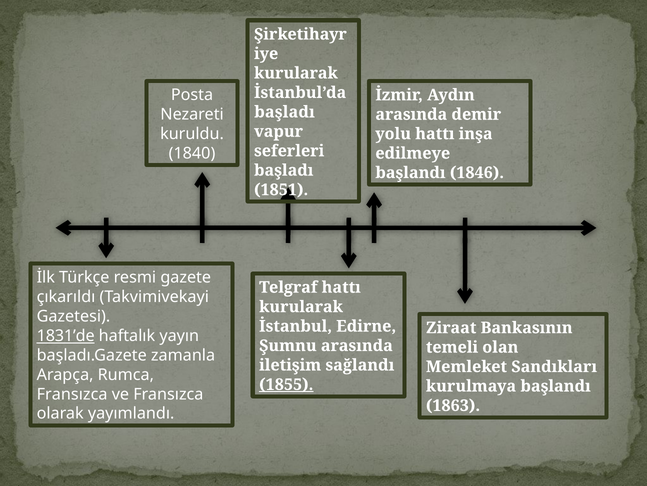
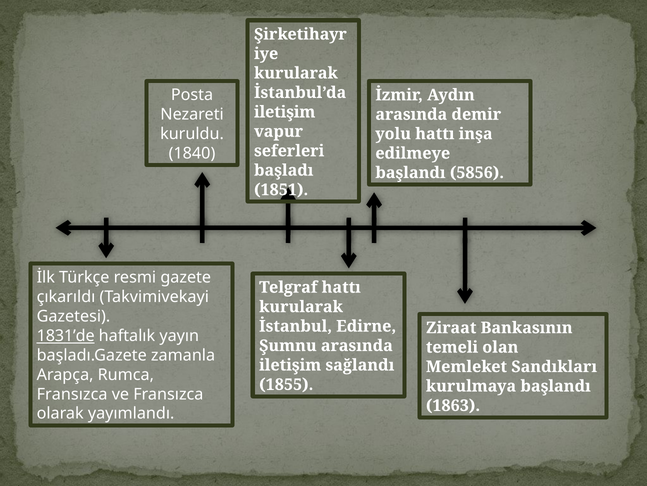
başladı at (285, 112): başladı -> iletişim
1846: 1846 -> 5856
1855 underline: present -> none
